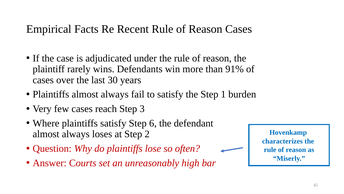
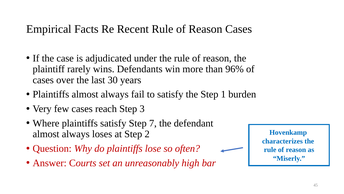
91%: 91% -> 96%
6: 6 -> 7
